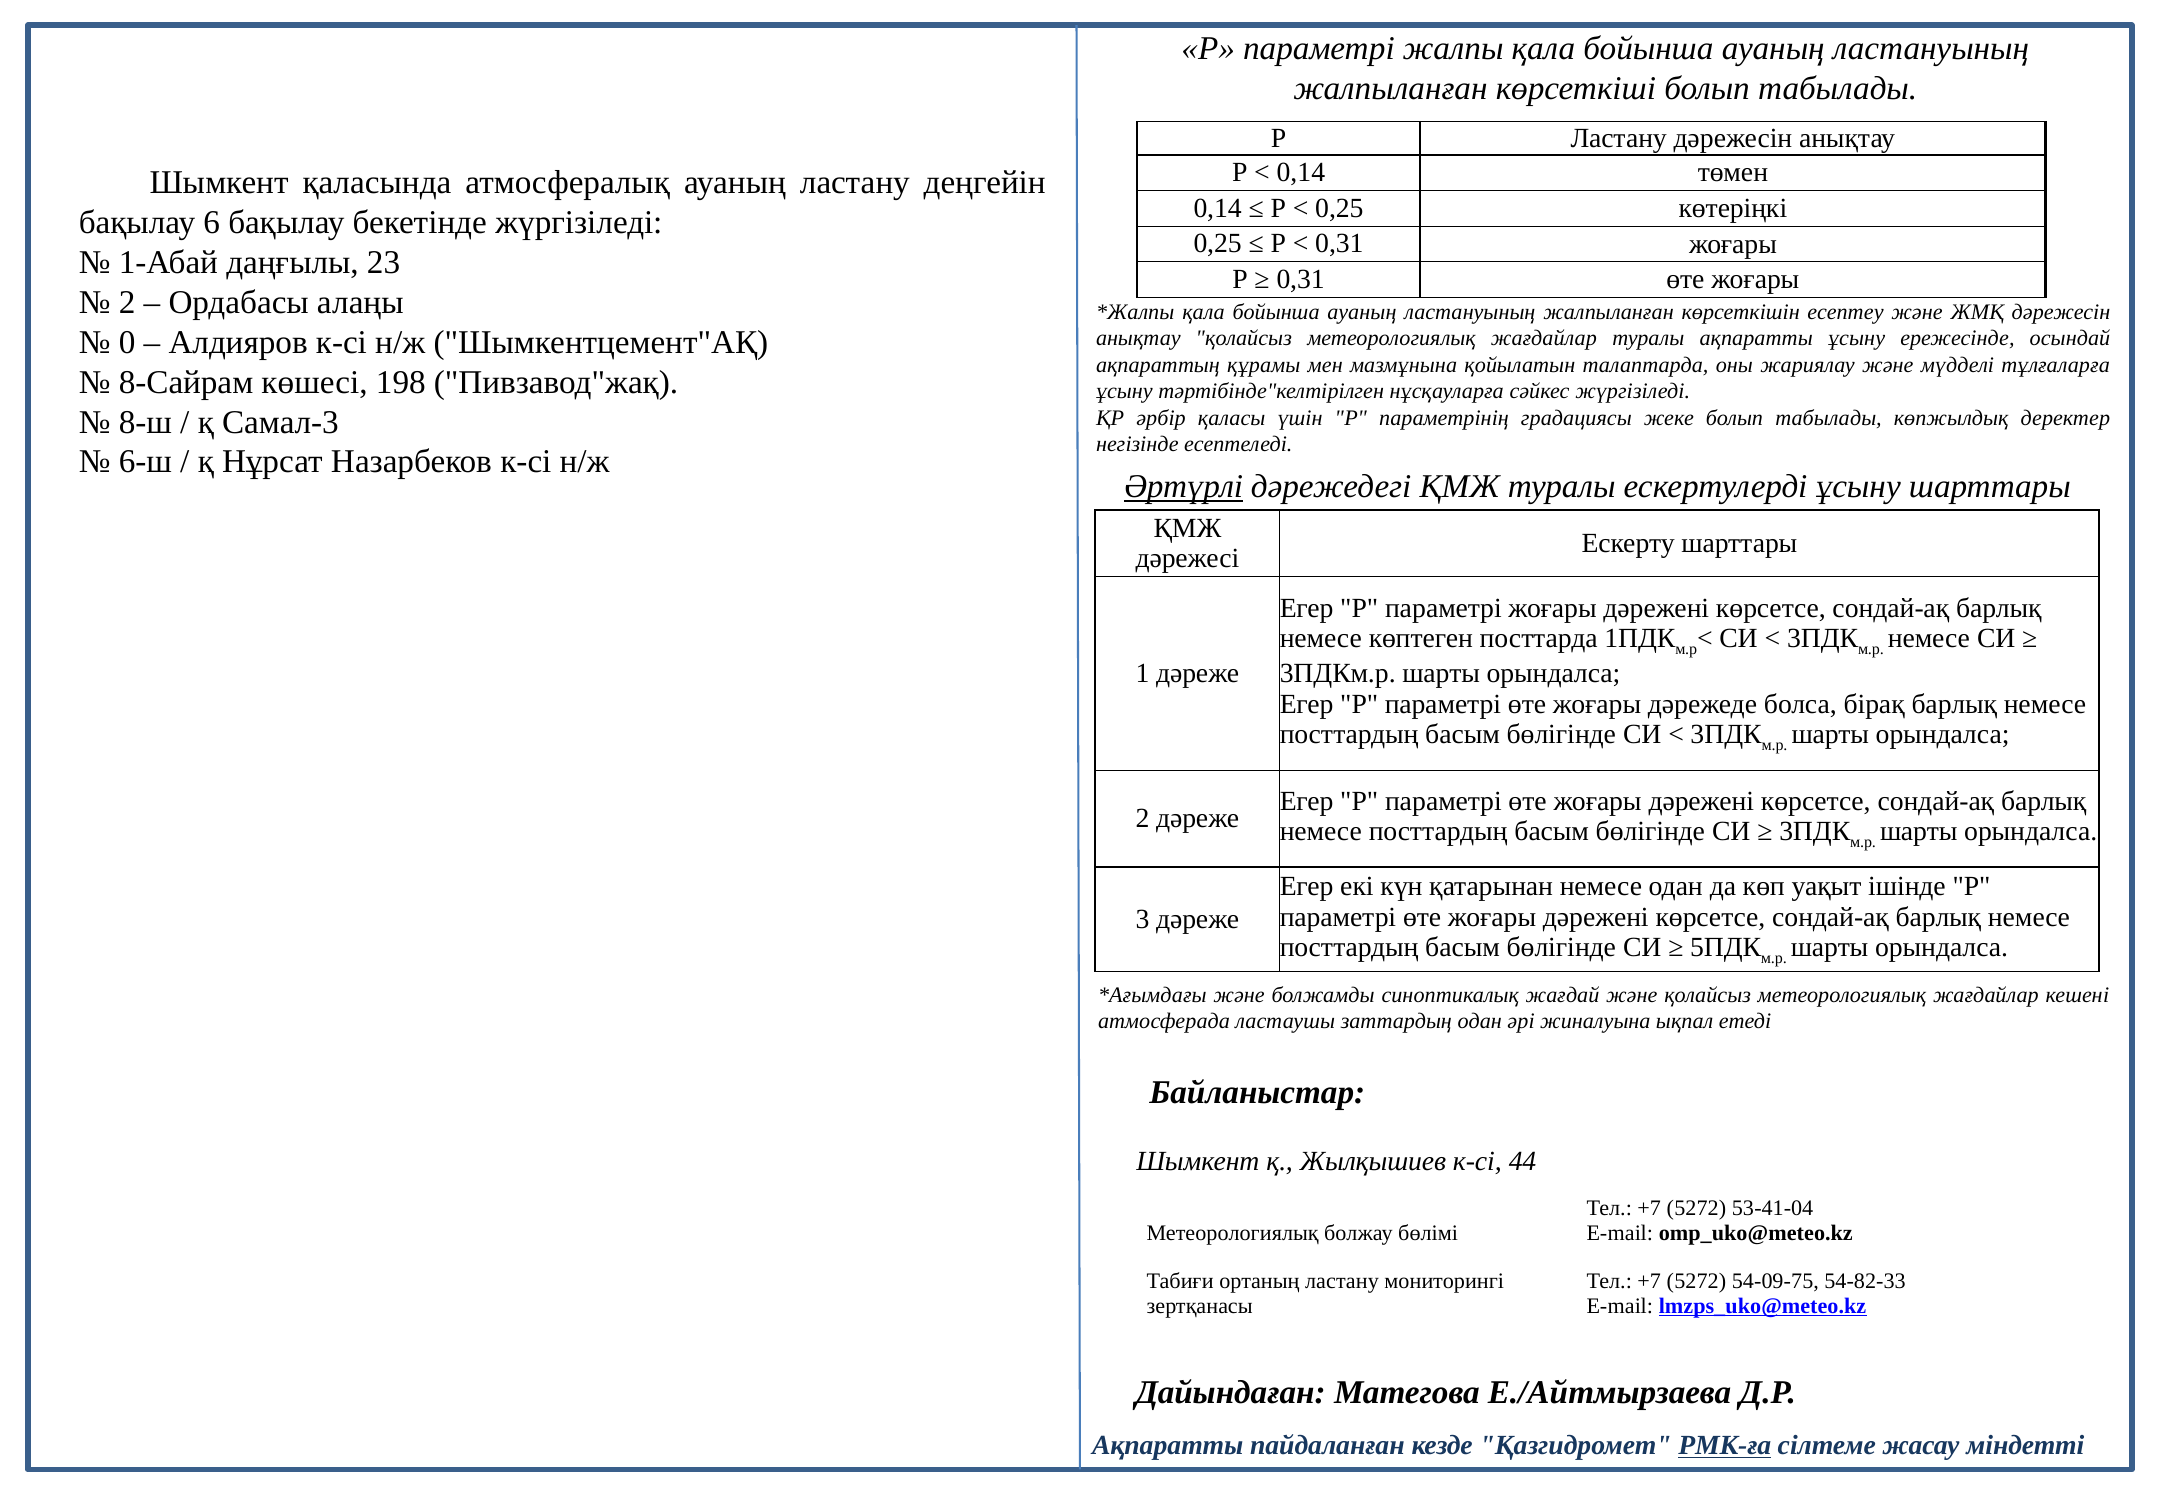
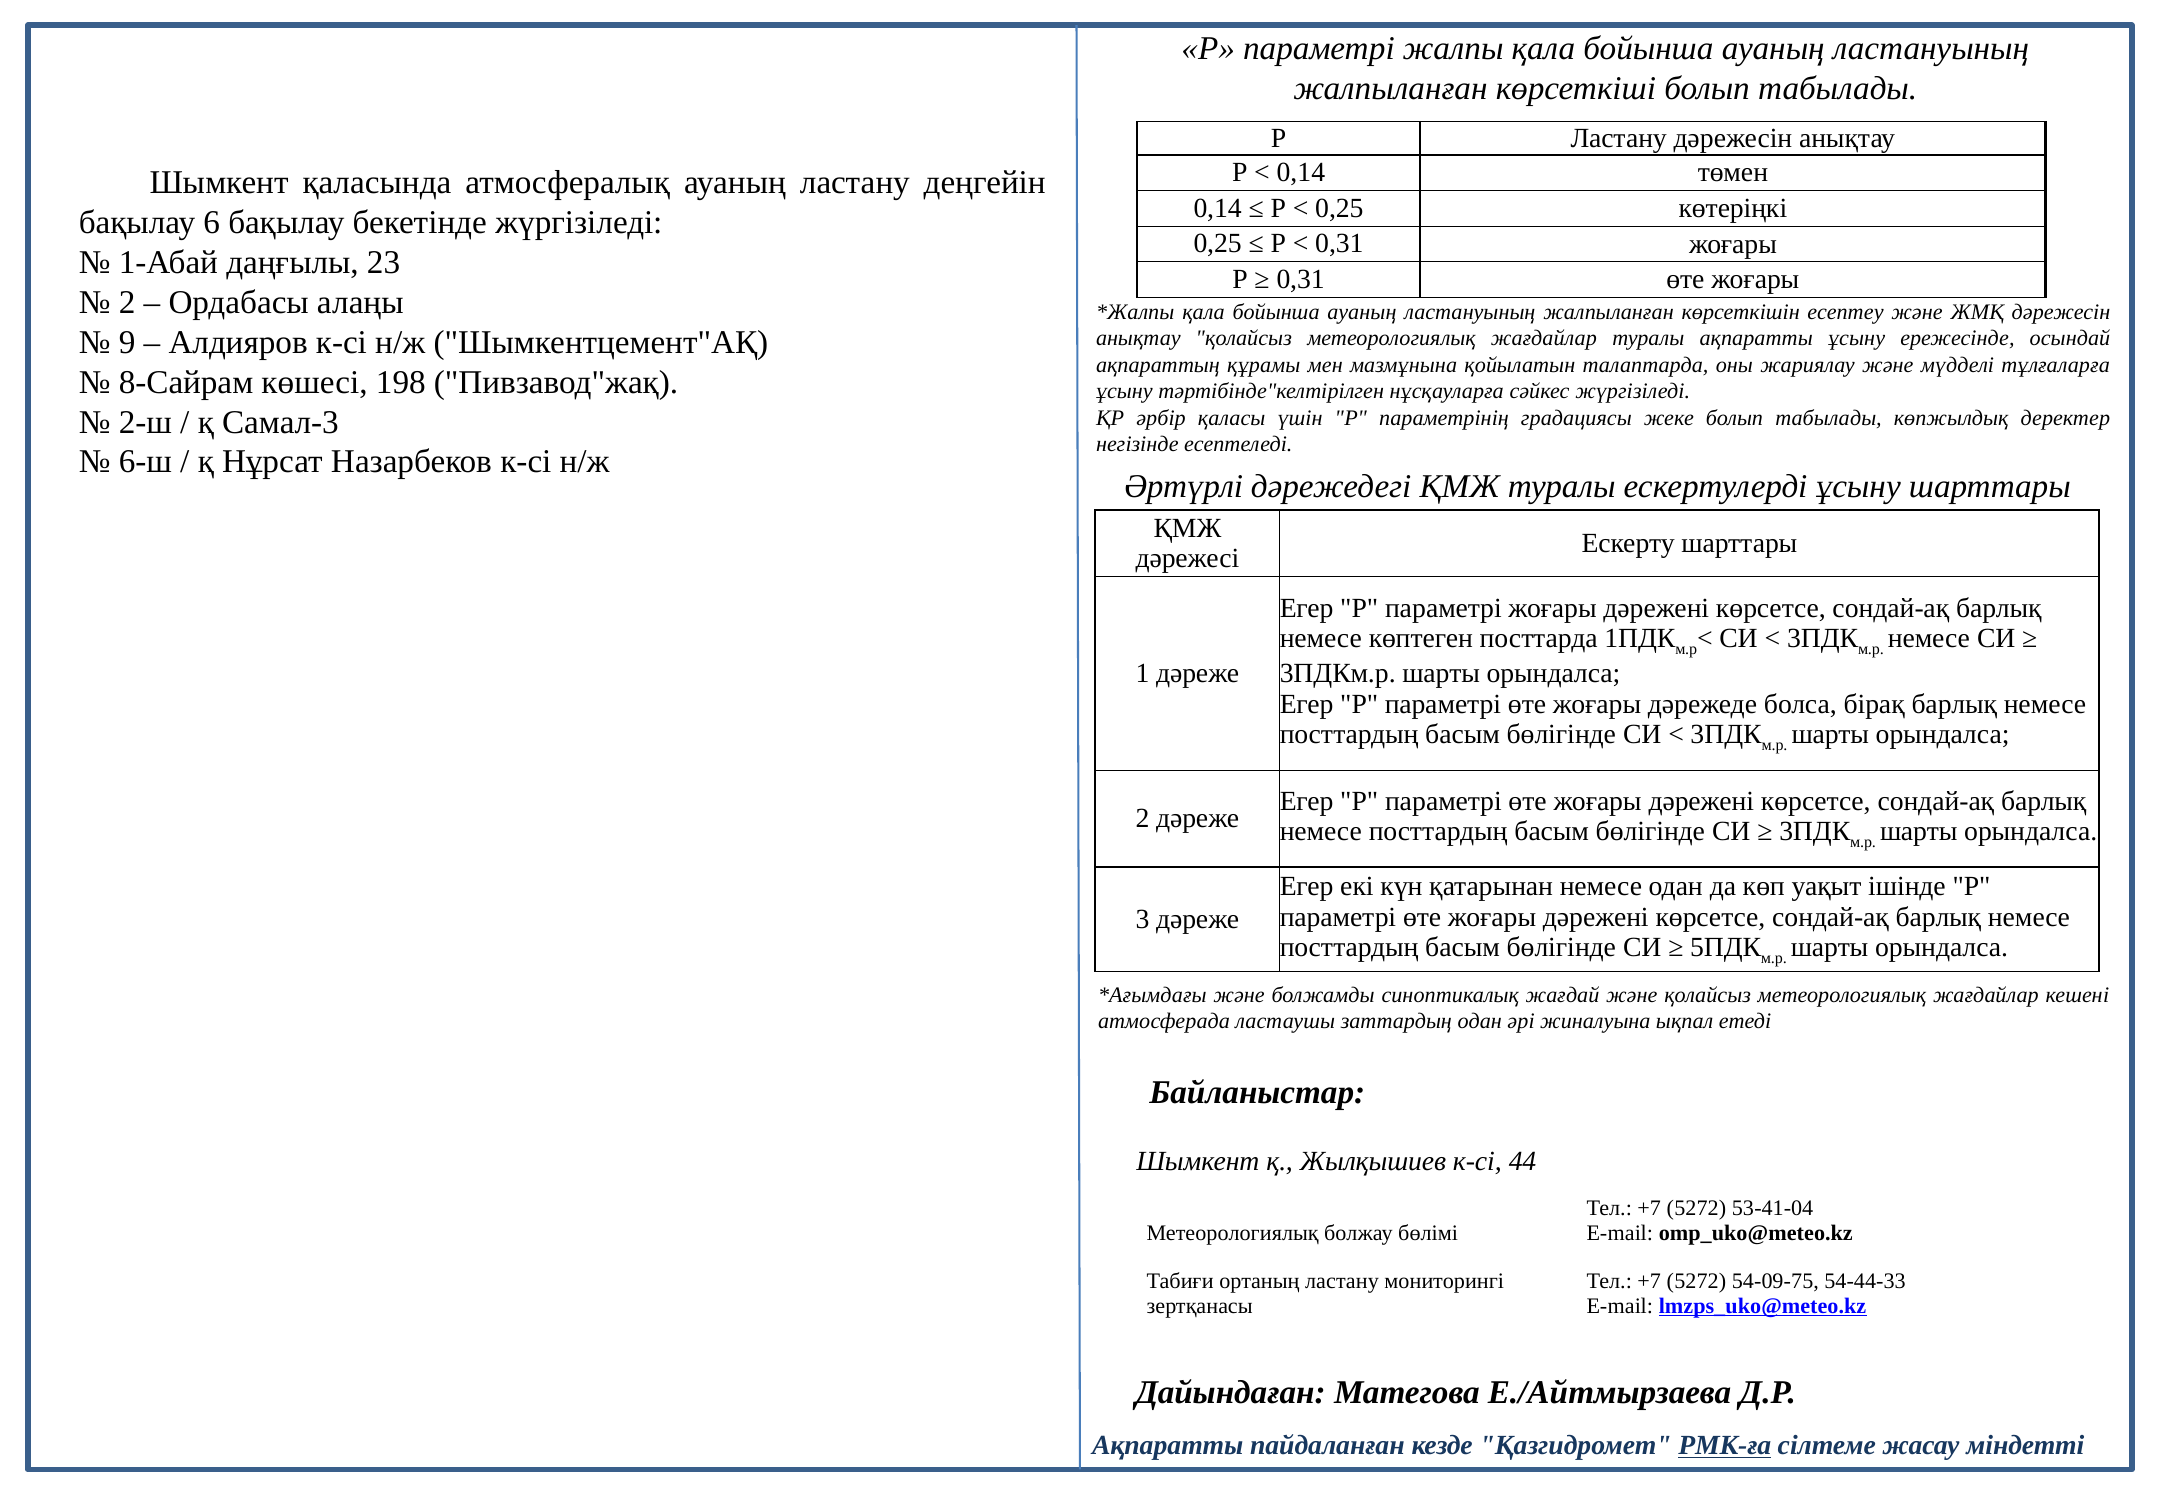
0: 0 -> 9
8-ш: 8-ш -> 2-ш
Әртүрлі underline: present -> none
54-82-33: 54-82-33 -> 54-44-33
